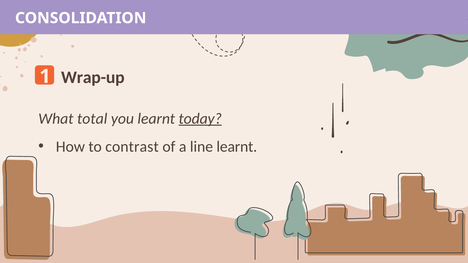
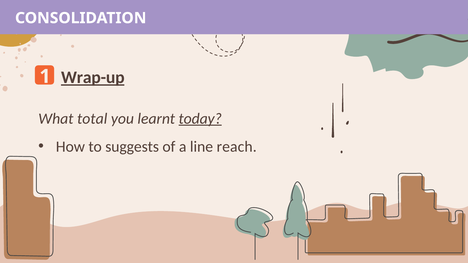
Wrap-up underline: none -> present
contrast: contrast -> suggests
line learnt: learnt -> reach
